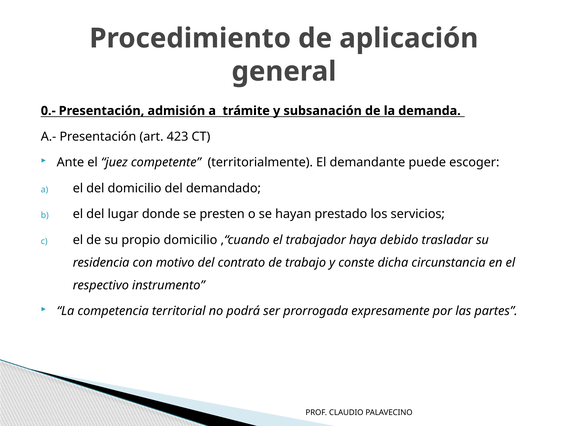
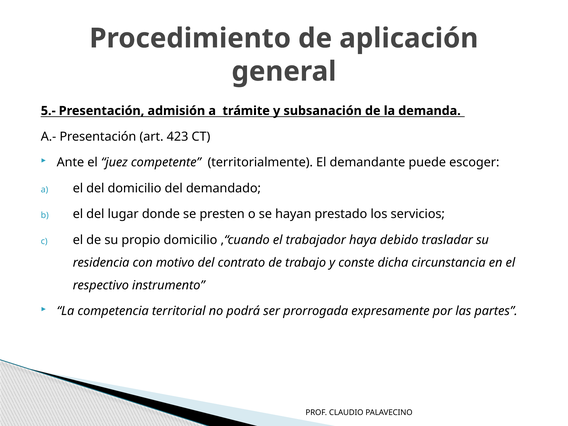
0.-: 0.- -> 5.-
